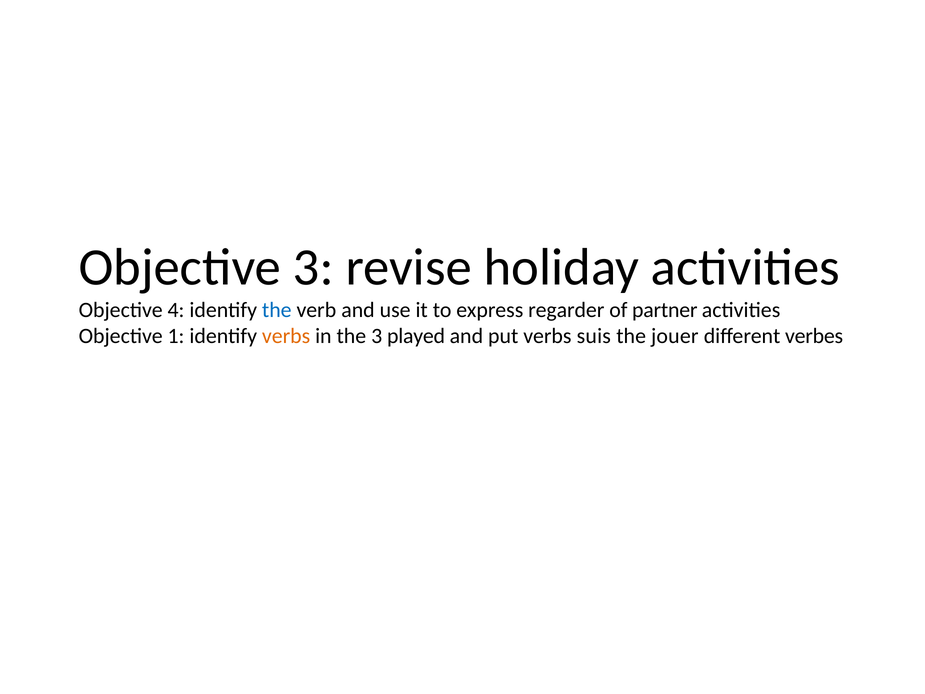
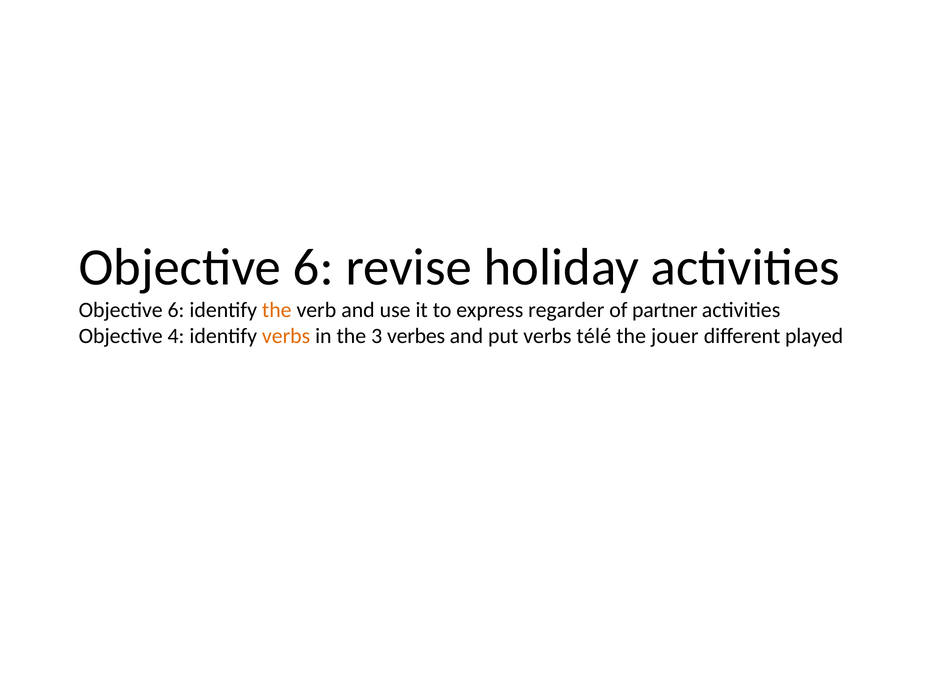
3 at (313, 267): 3 -> 6
4 at (176, 310): 4 -> 6
the at (277, 310) colour: blue -> orange
1: 1 -> 4
played: played -> verbes
suis: suis -> télé
verbes: verbes -> played
